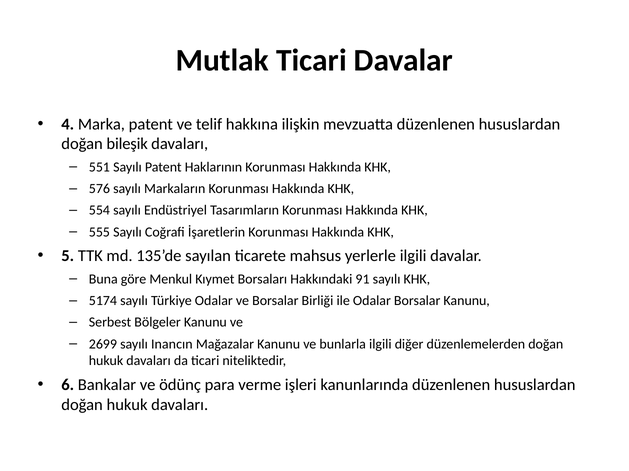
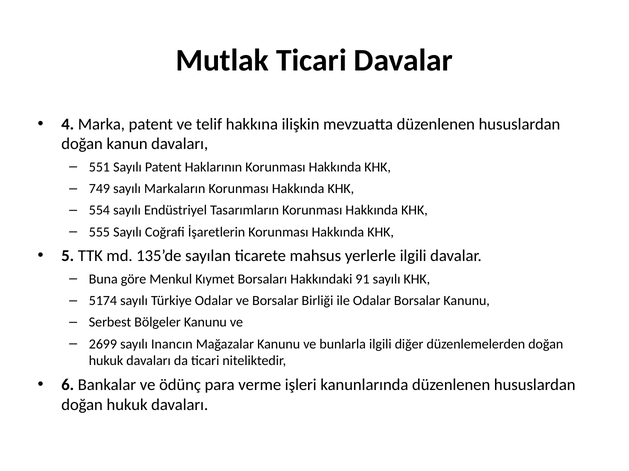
bileşik: bileşik -> kanun
576: 576 -> 749
